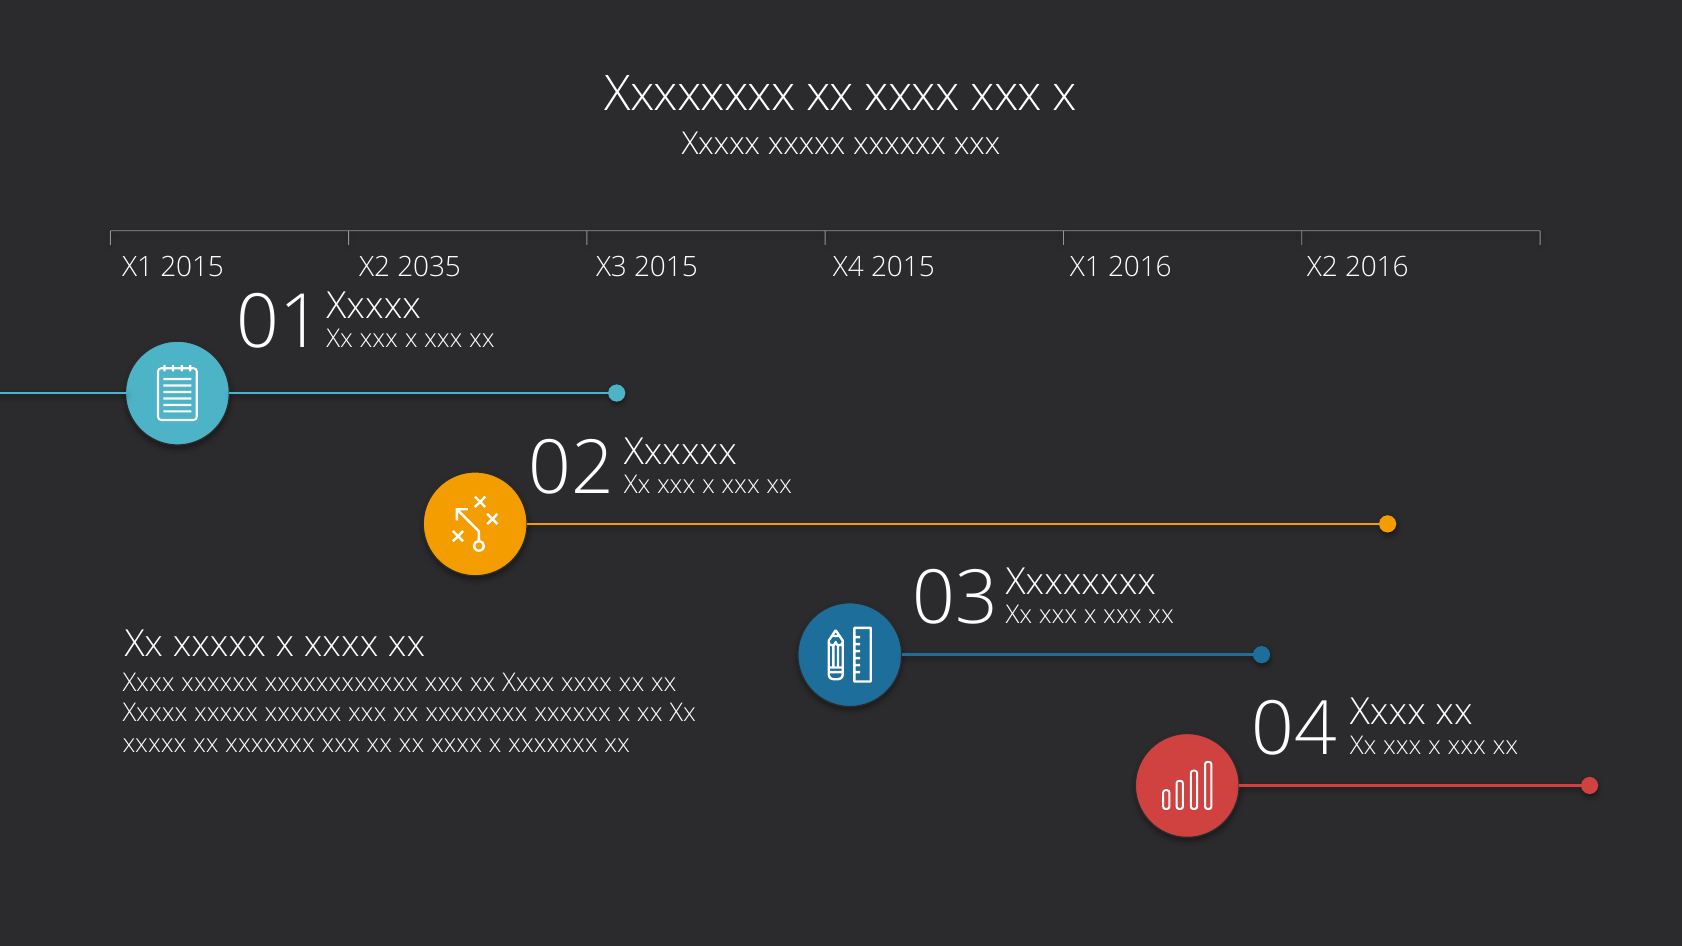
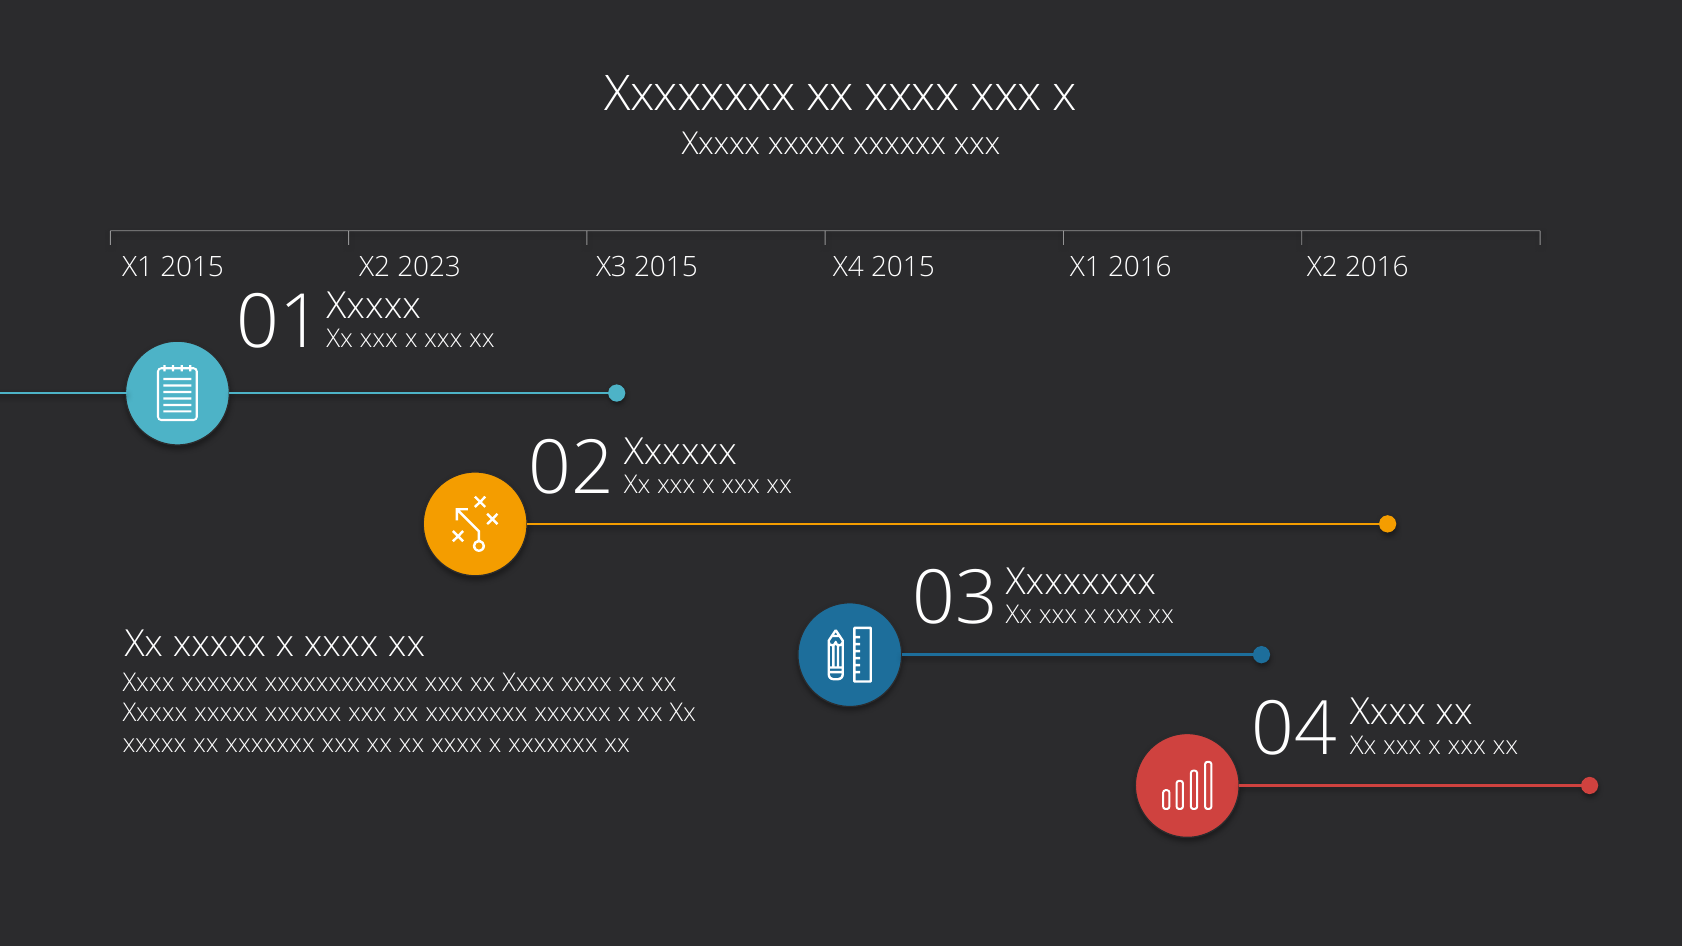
2035: 2035 -> 2023
